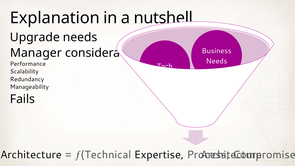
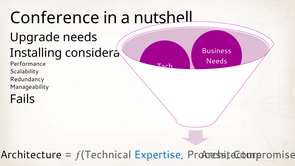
Explanation: Explanation -> Conference
Manager: Manager -> Installing
Expertise colour: black -> blue
